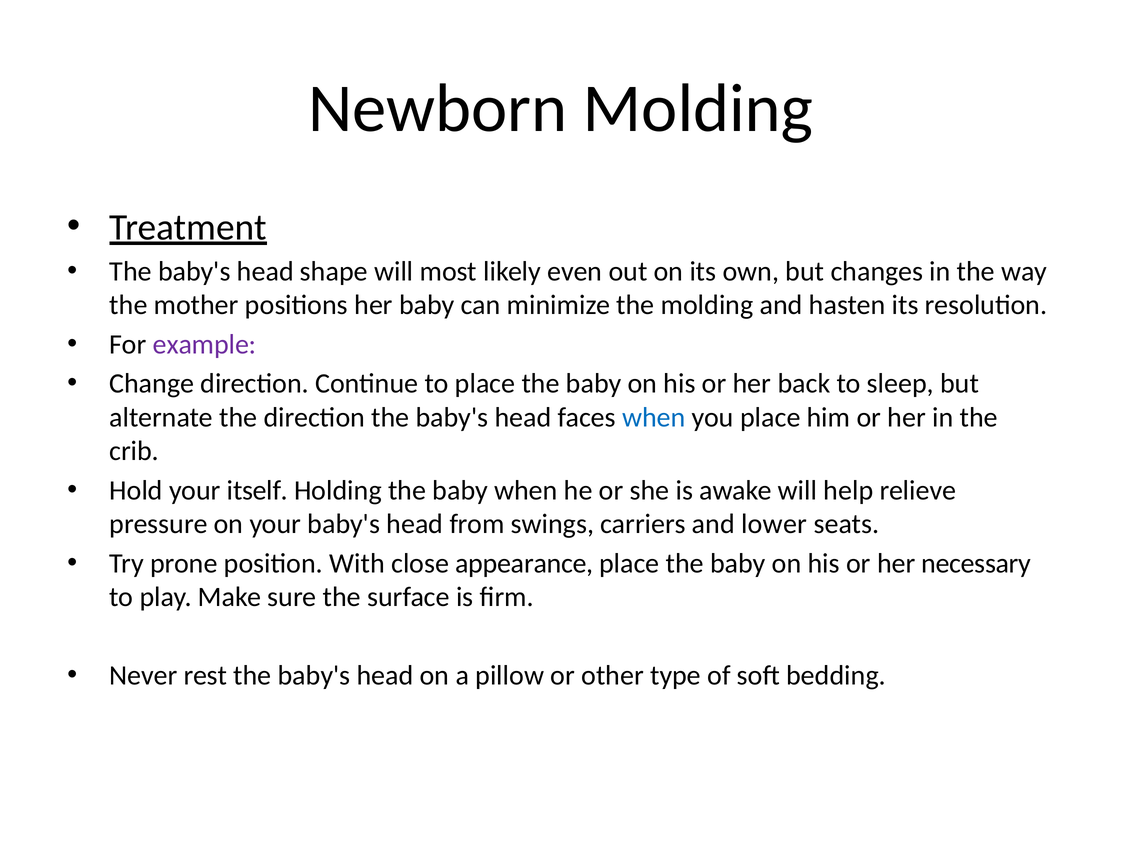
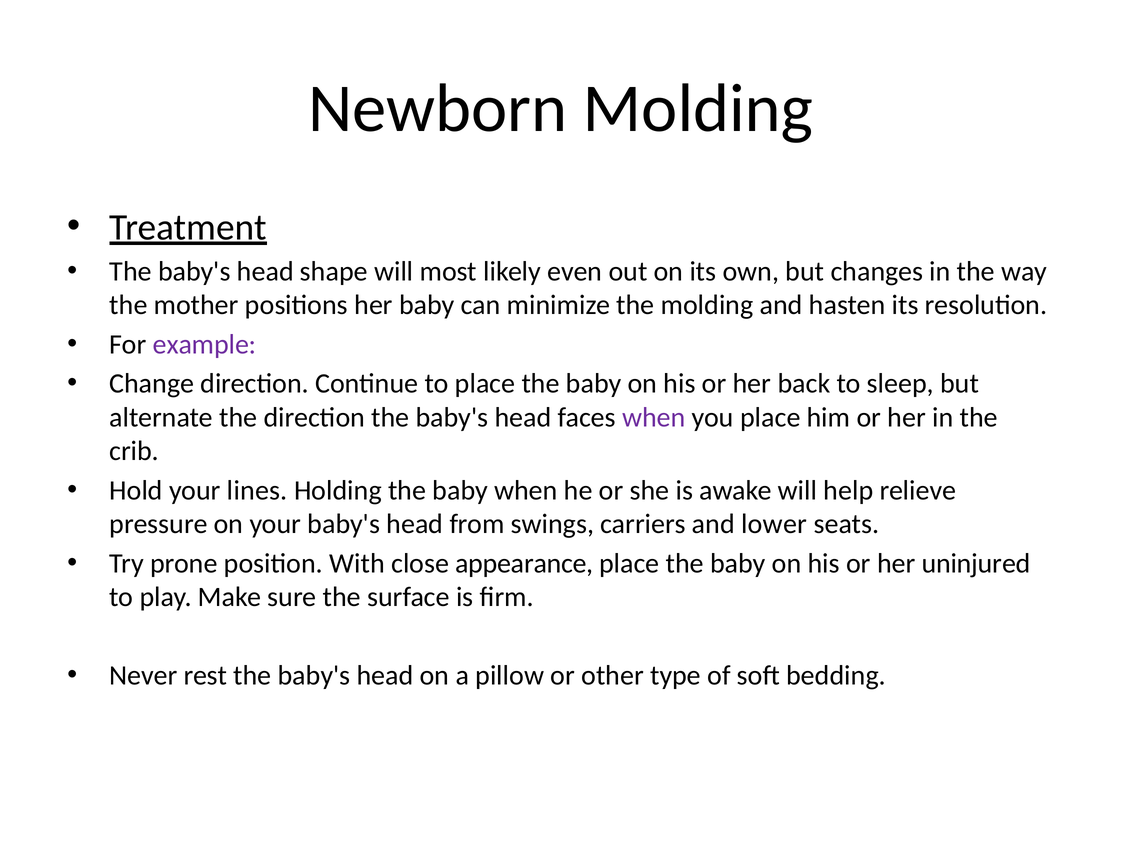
when at (654, 417) colour: blue -> purple
itself: itself -> lines
necessary: necessary -> uninjured
